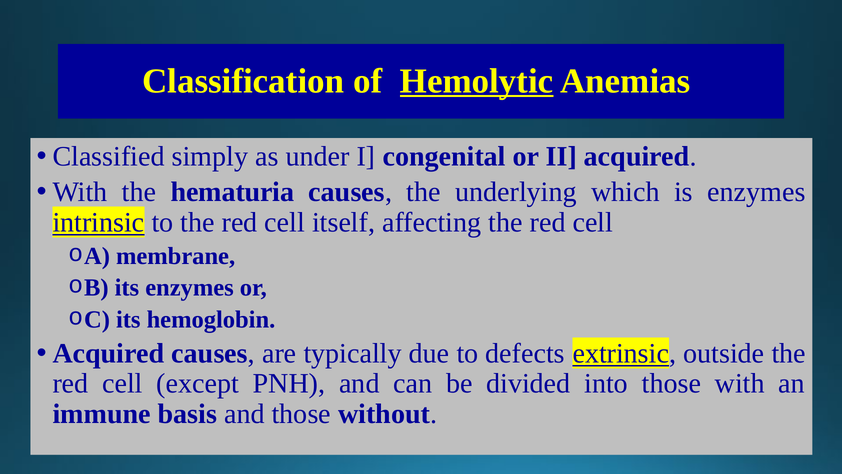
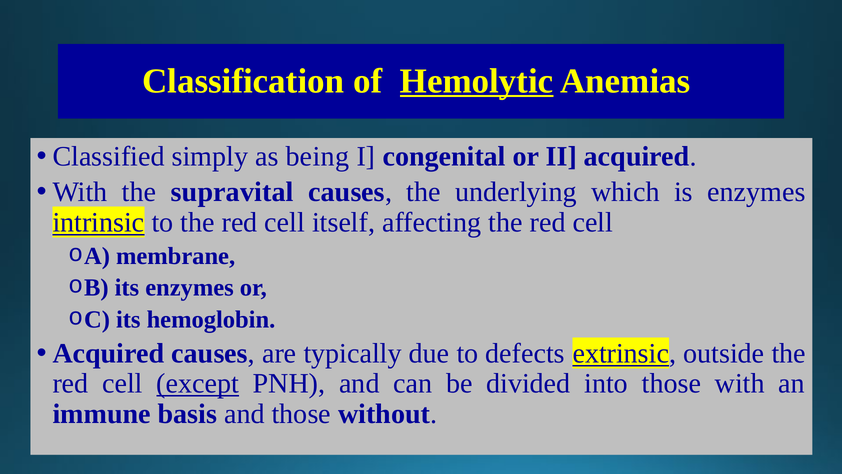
under: under -> being
hematuria: hematuria -> supravital
except underline: none -> present
